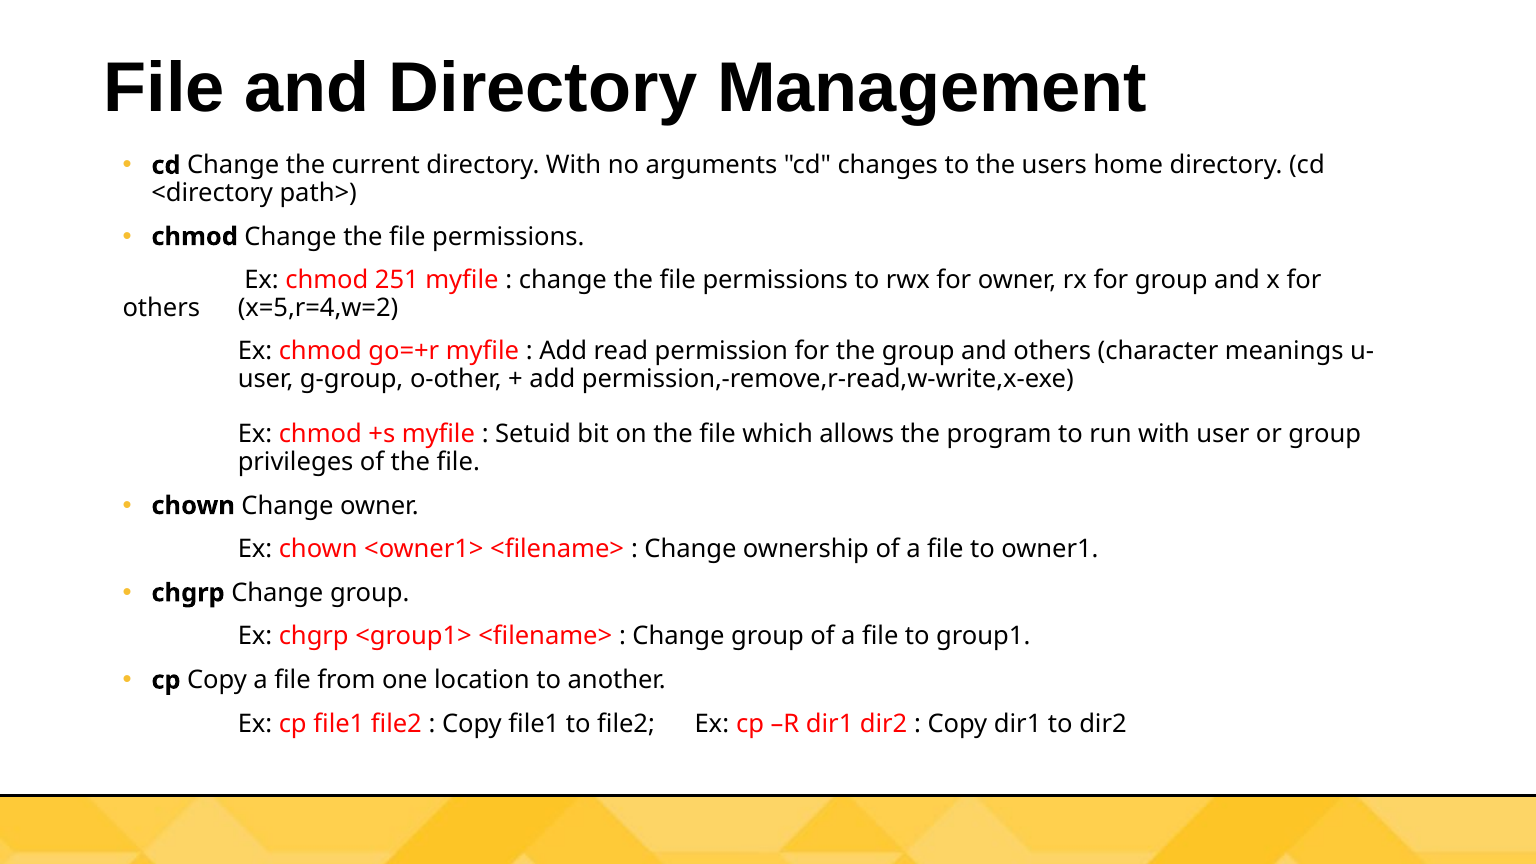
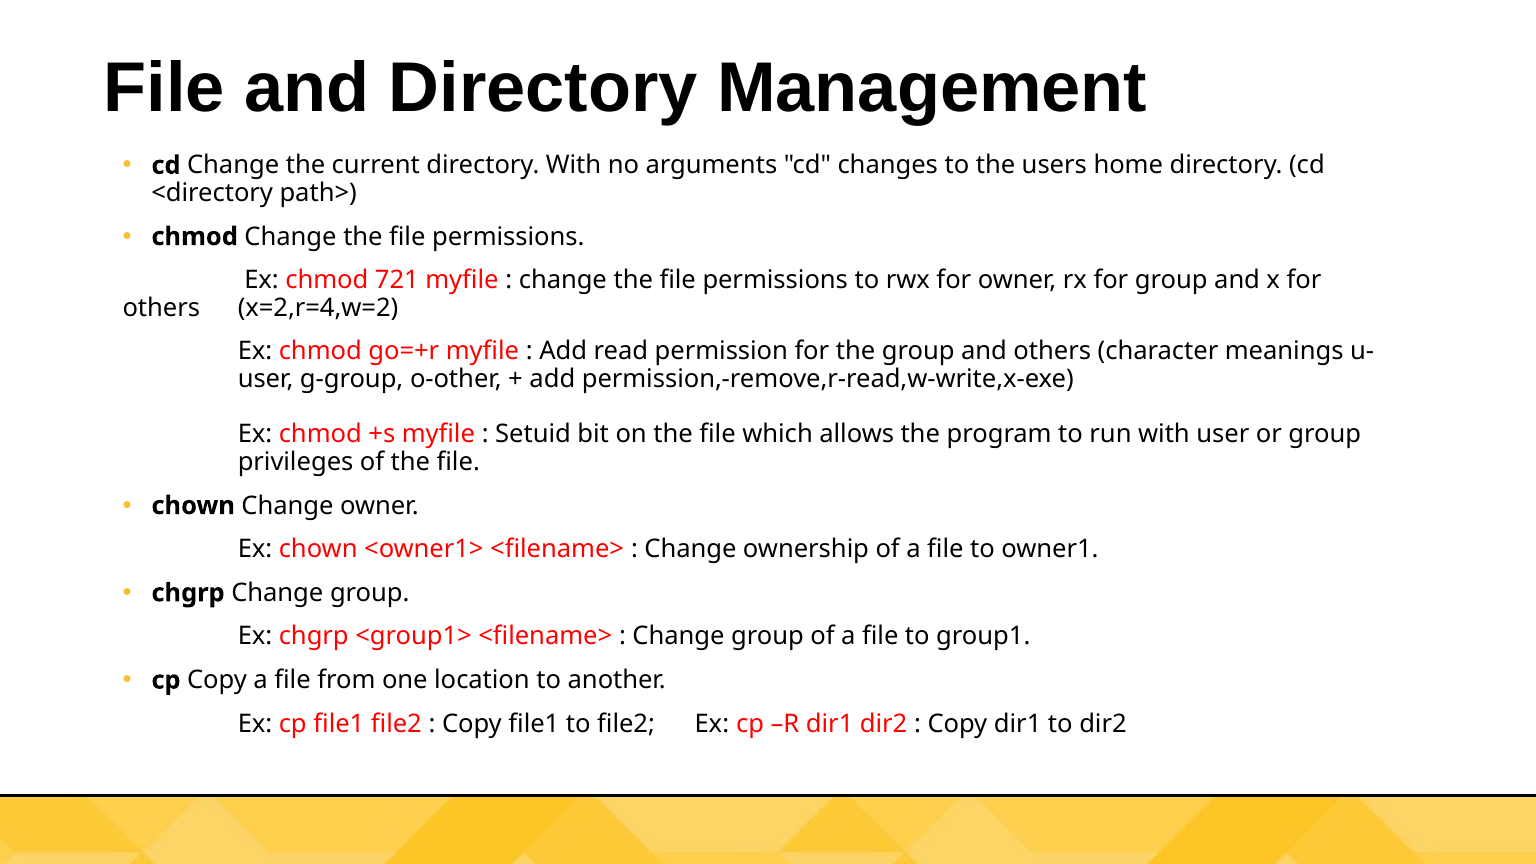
251: 251 -> 721
x=5,r=4,w=2: x=5,r=4,w=2 -> x=2,r=4,w=2
